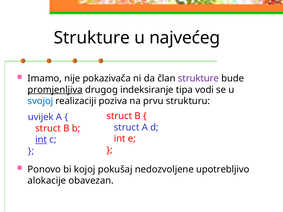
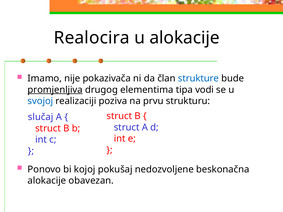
Strukture at (92, 38): Strukture -> Realocira
u najvećeg: najvećeg -> alokacije
strukture at (198, 78) colour: purple -> blue
indeksiranje: indeksiranje -> elementima
uvijek: uvijek -> slučaj
int at (41, 140) underline: present -> none
upotrebljivo: upotrebljivo -> beskonačna
